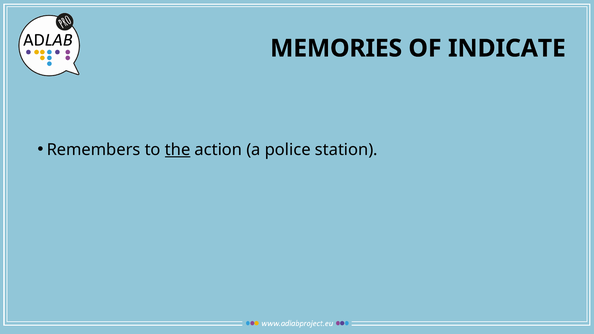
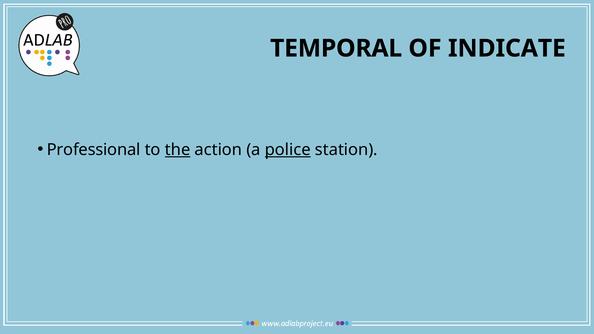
MEMORIES: MEMORIES -> TEMPORAL
Remembers: Remembers -> Professional
police underline: none -> present
